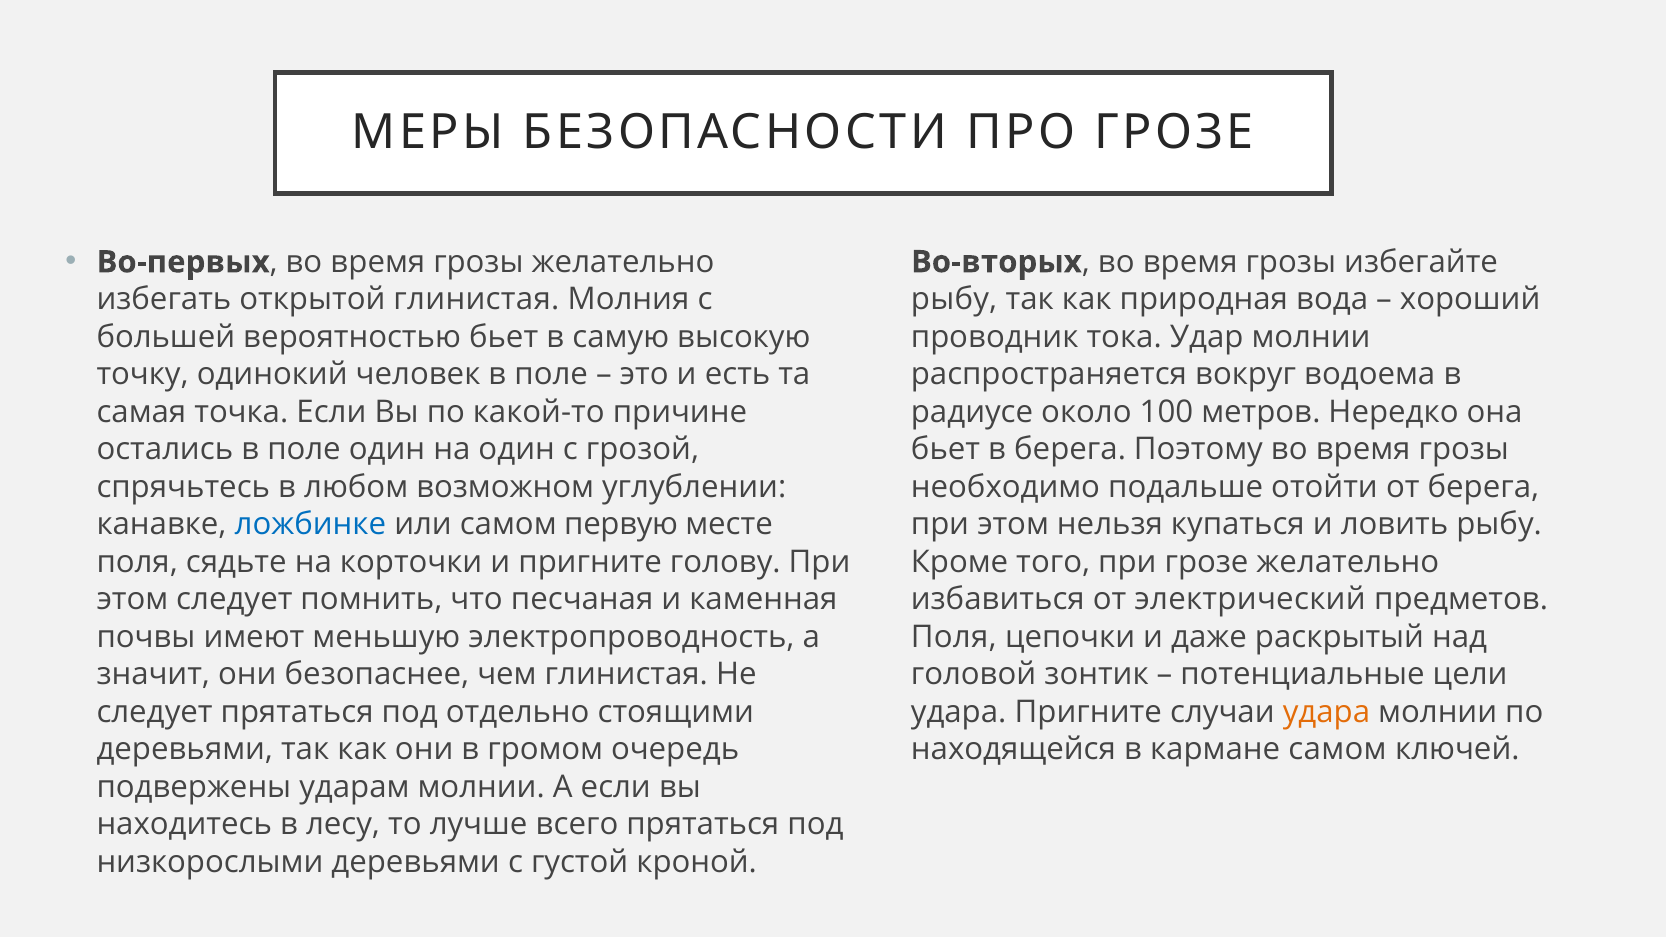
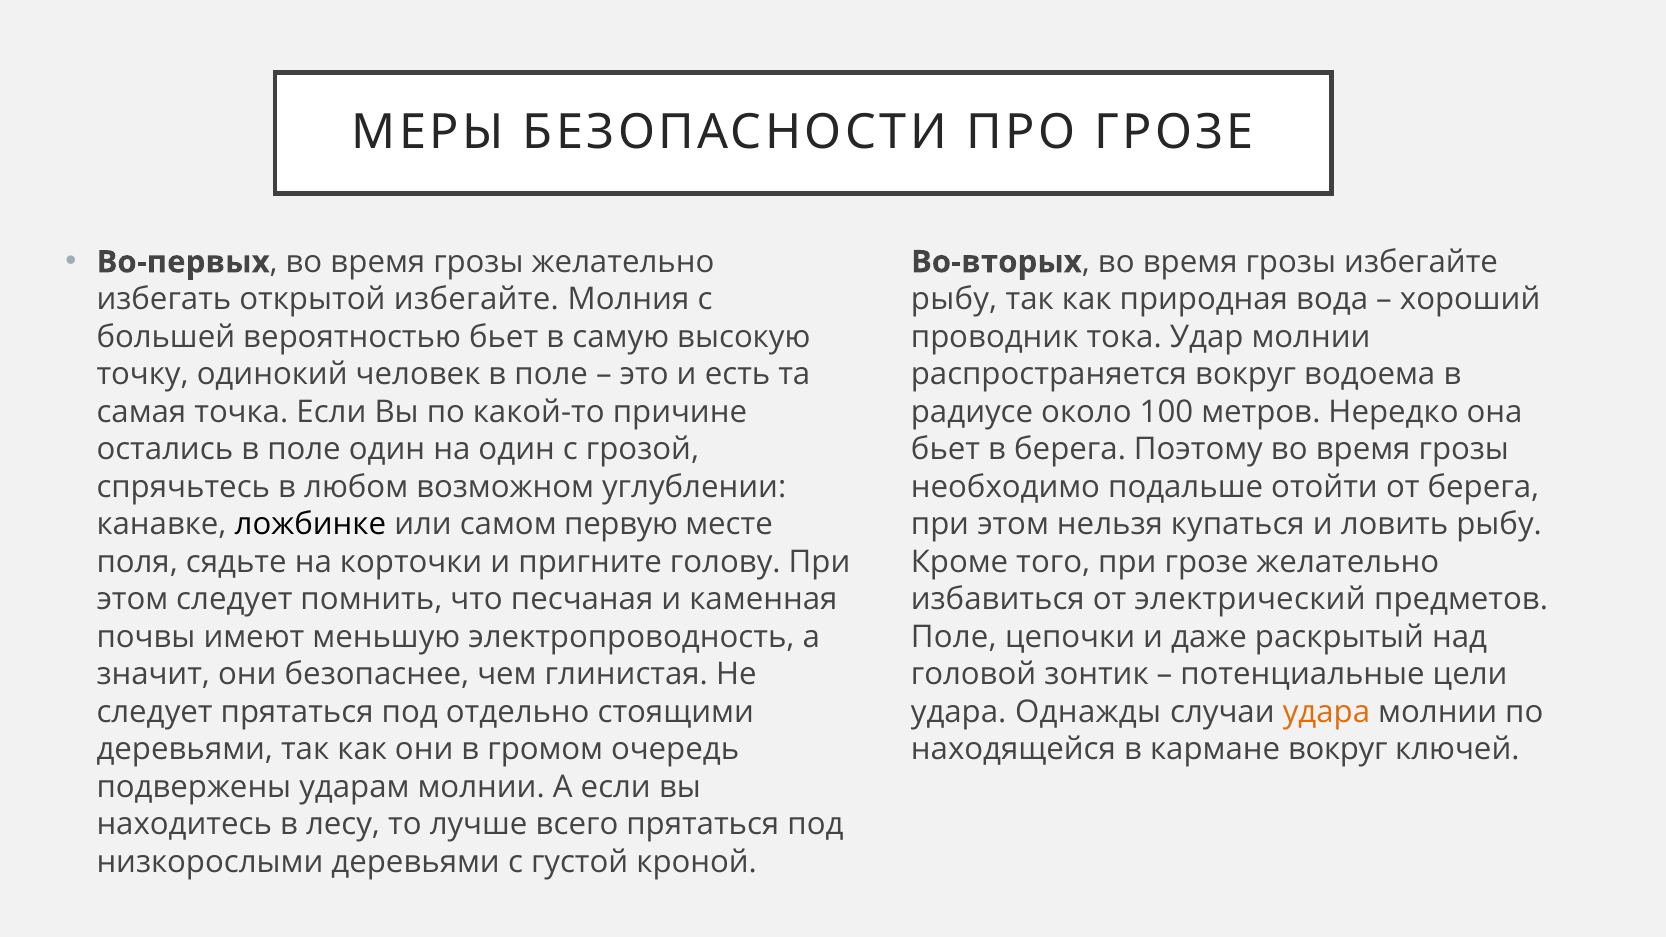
открытой глинистая: глинистая -> избегайте
ложбинке colour: blue -> black
Поля at (954, 637): Поля -> Поле
удара Пригните: Пригните -> Однажды
кармане самом: самом -> вокруг
